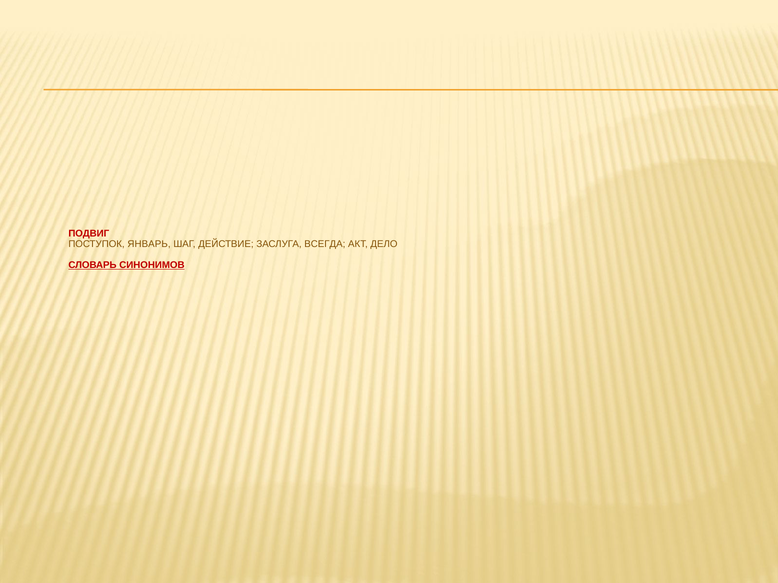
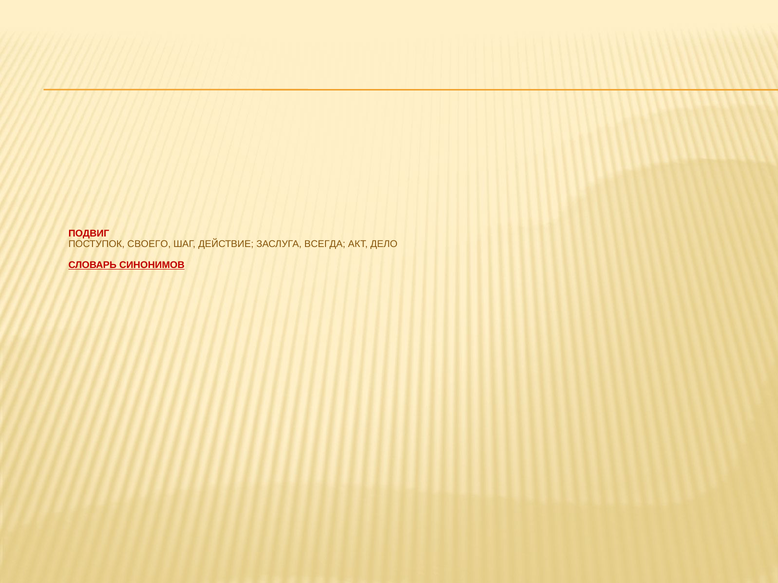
ЯНВАРЬ: ЯНВАРЬ -> СВОЕГО
